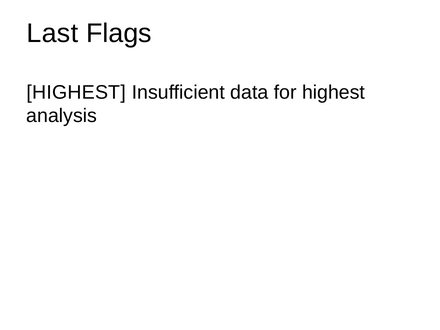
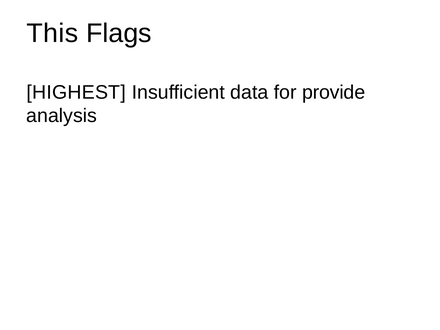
Last: Last -> This
for highest: highest -> provide
